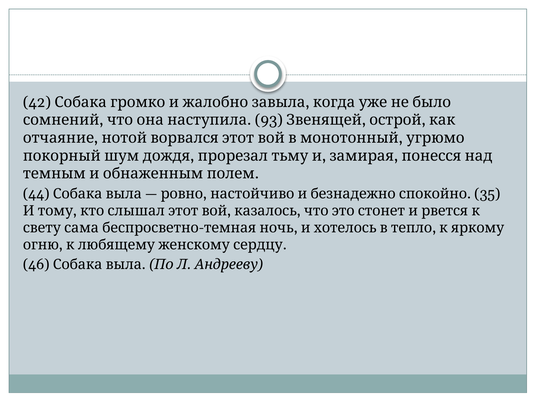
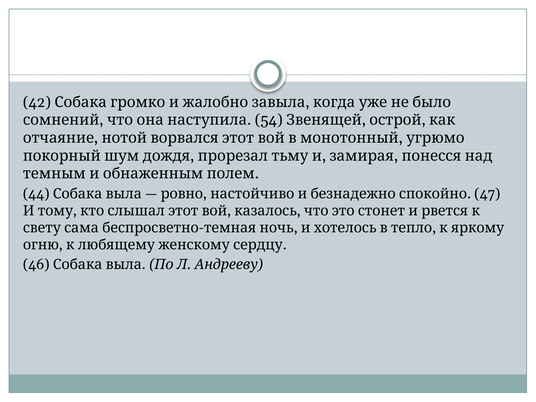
93: 93 -> 54
35: 35 -> 47
